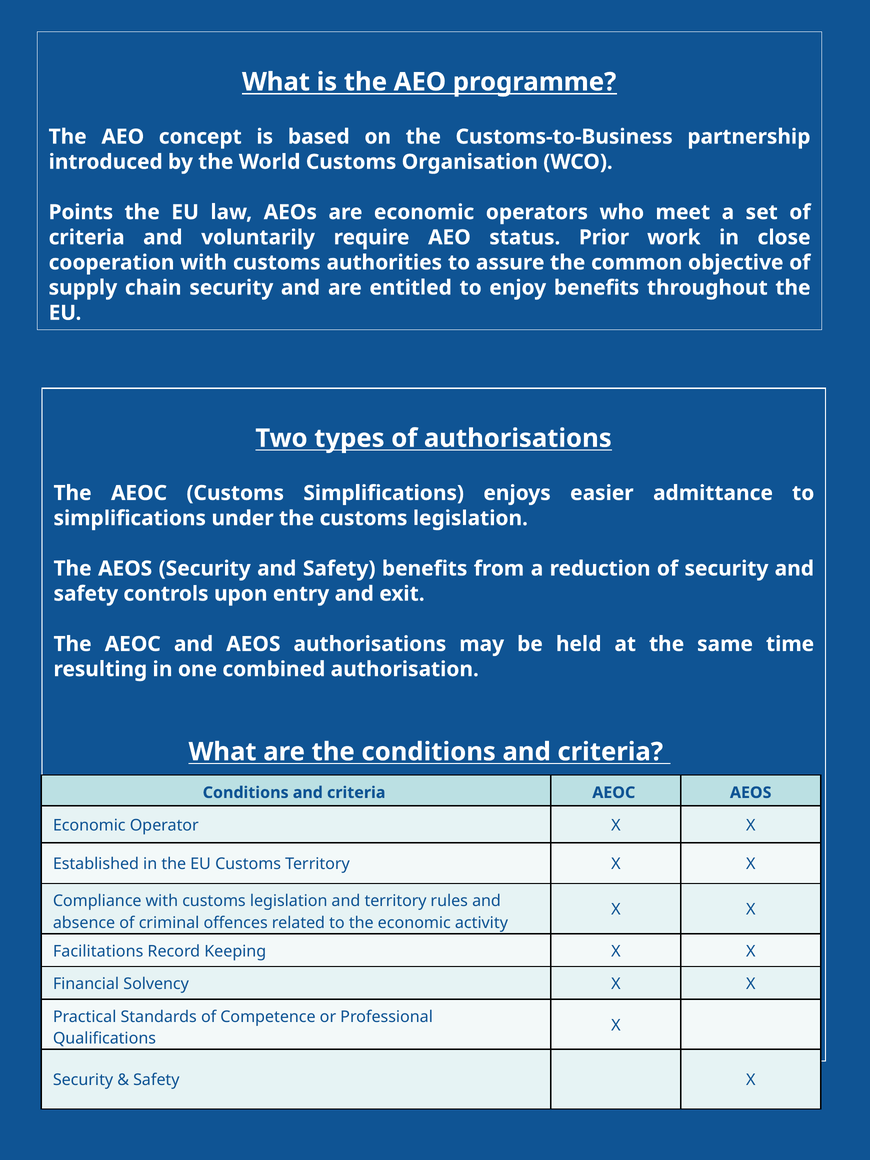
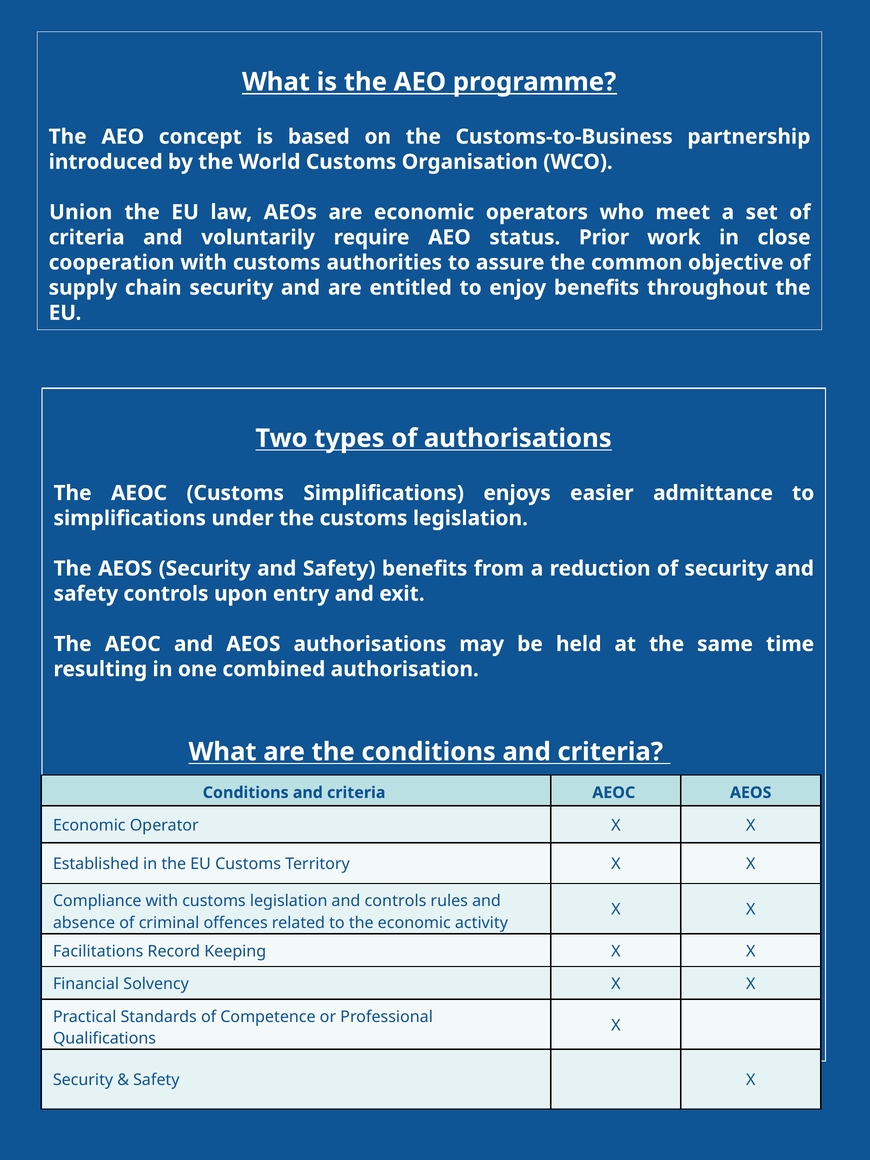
Points: Points -> Union
and territory: territory -> controls
